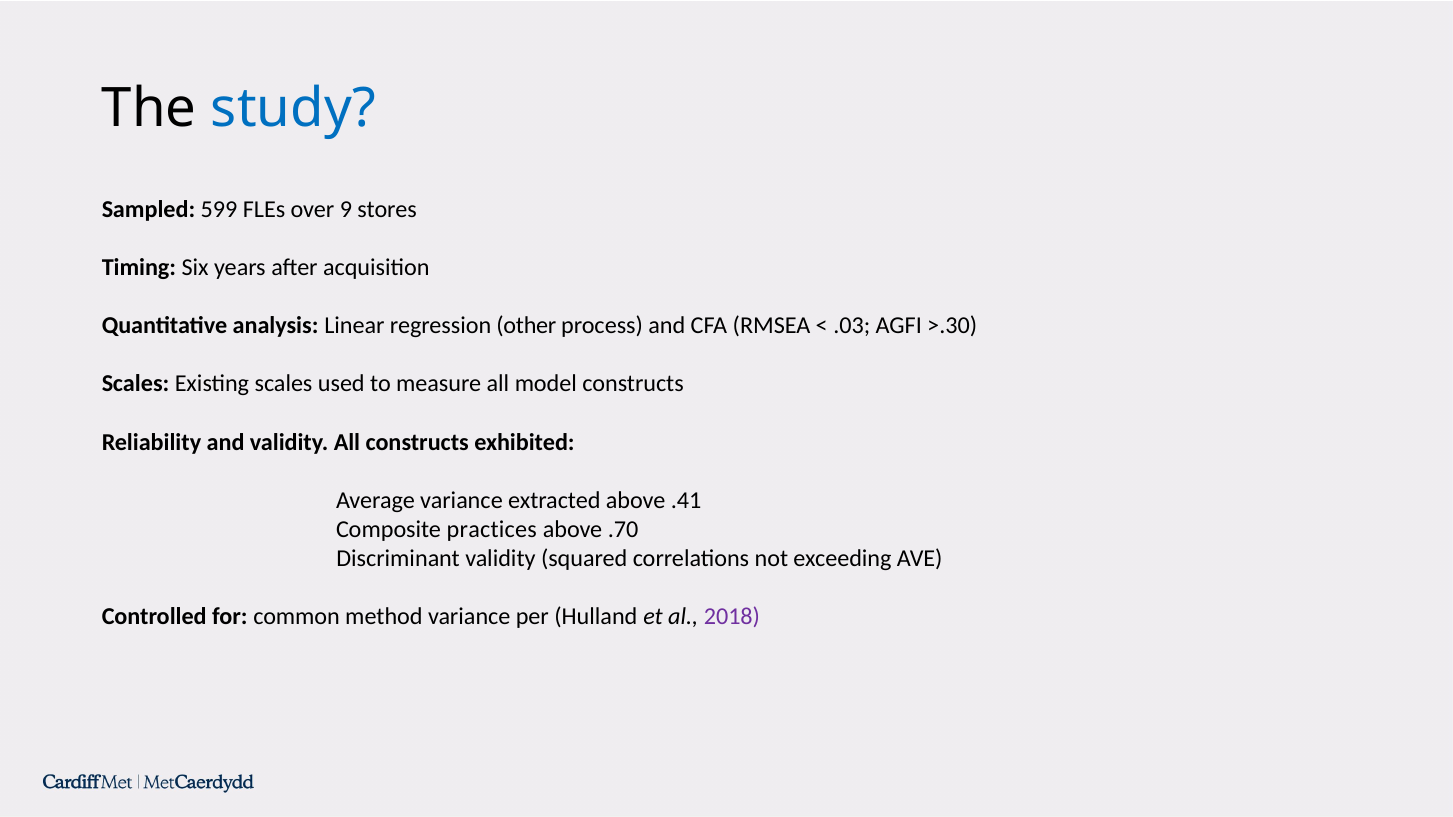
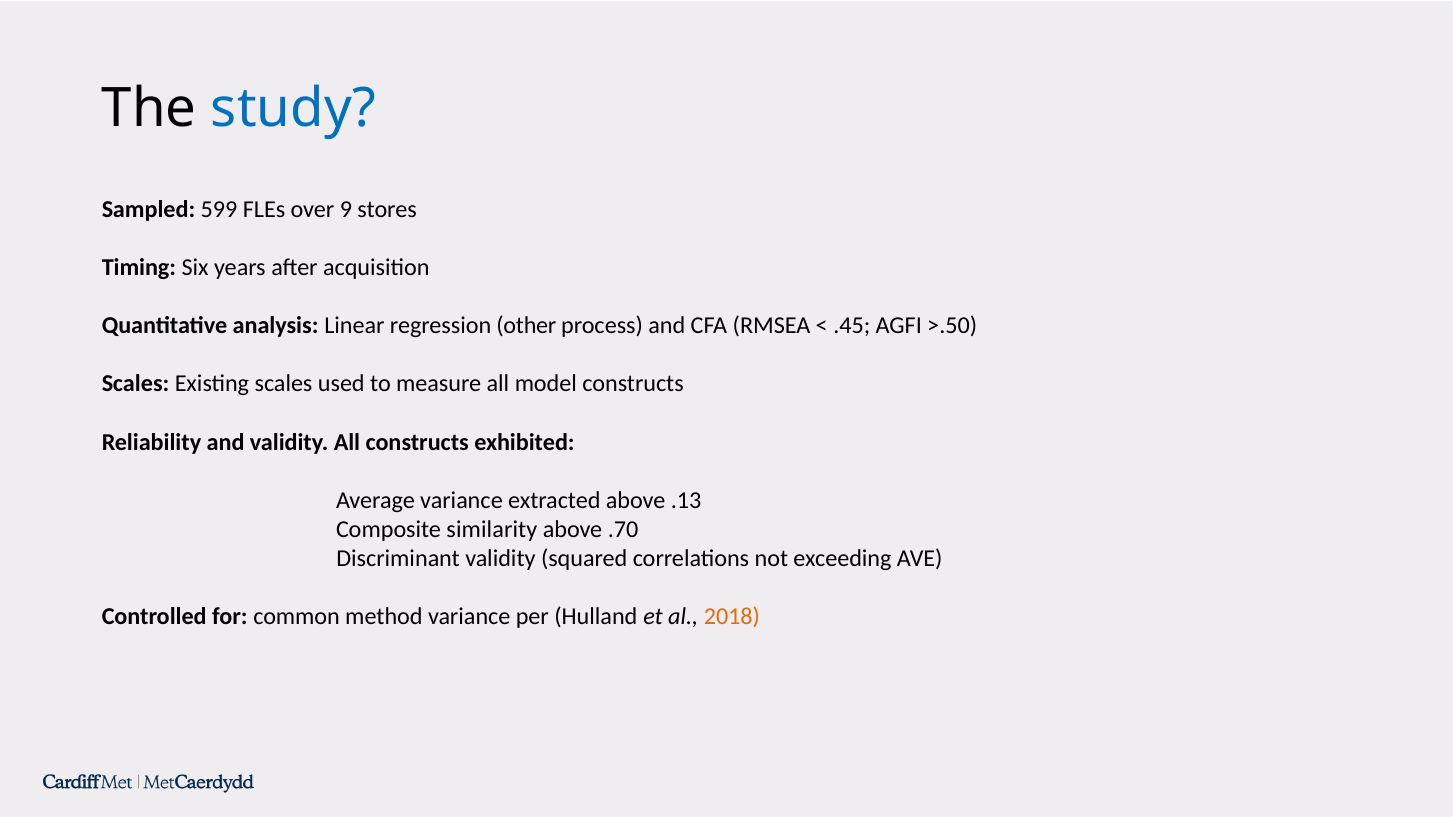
.03: .03 -> .45
>.30: >.30 -> >.50
.41: .41 -> .13
practices: practices -> similarity
2018 colour: purple -> orange
